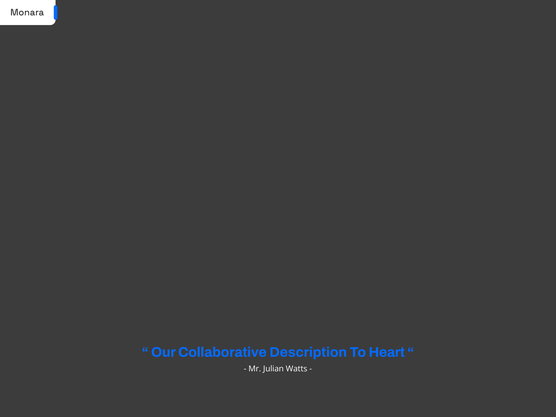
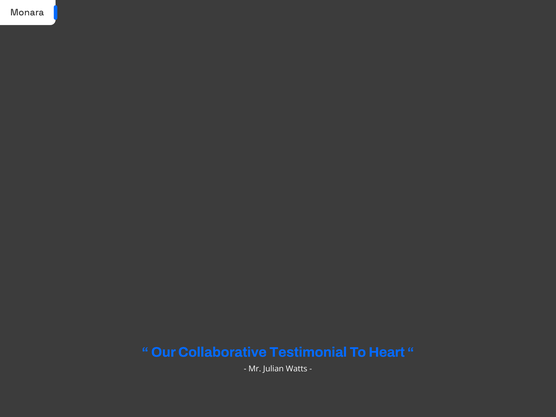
Description: Description -> Testimonial
